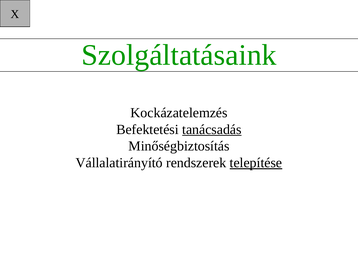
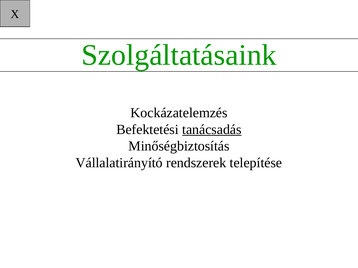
telepítése underline: present -> none
